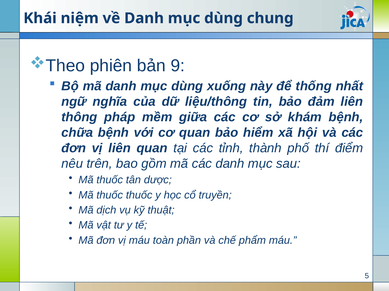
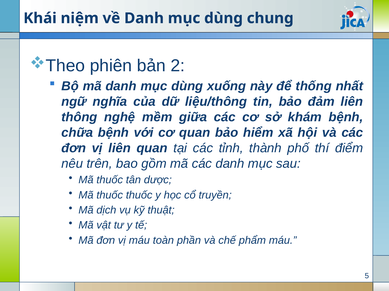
9: 9 -> 2
pháp: pháp -> nghệ
